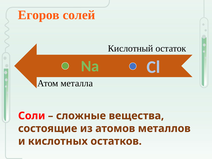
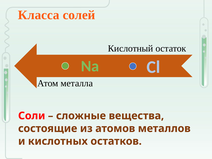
Егоров: Егоров -> Класса
